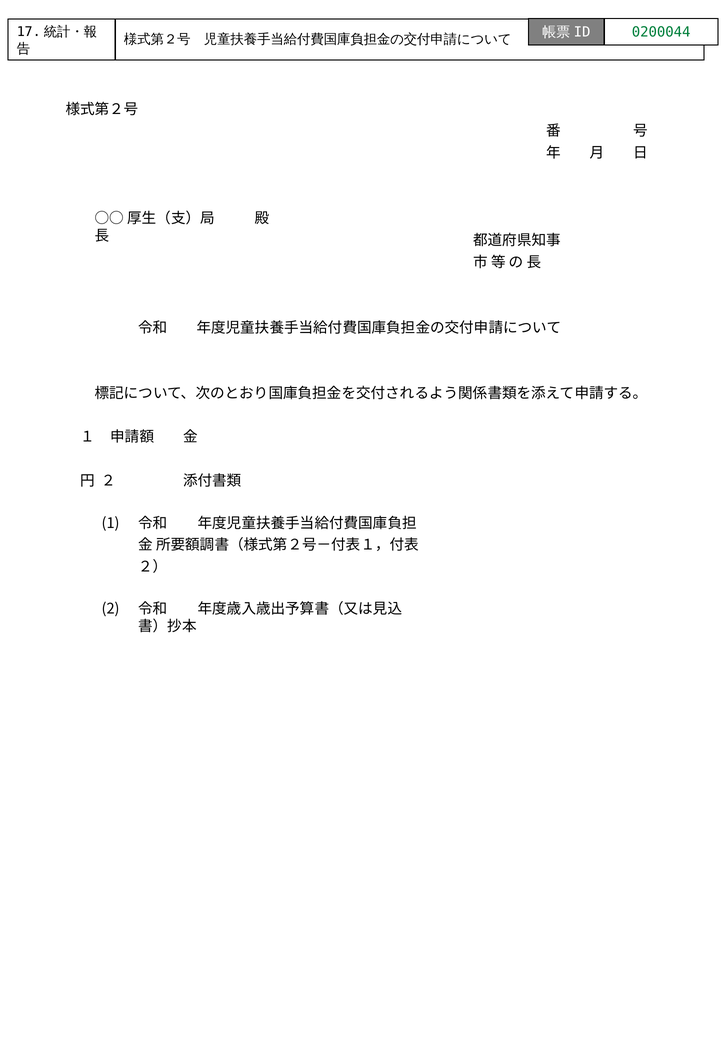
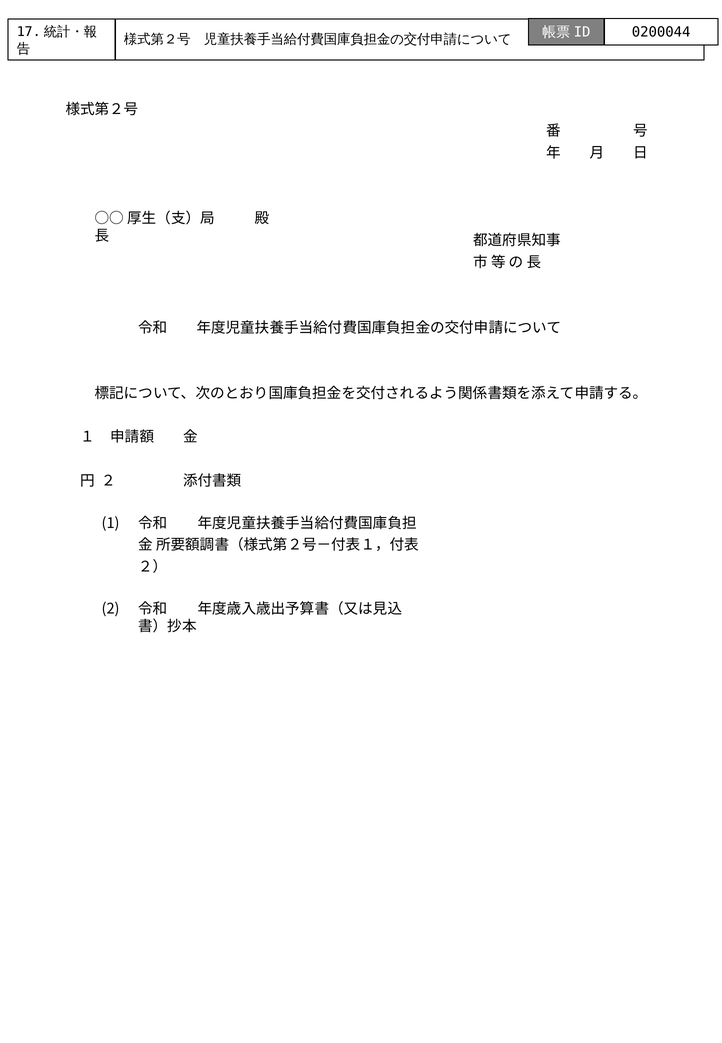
0200044 colour: green -> black
